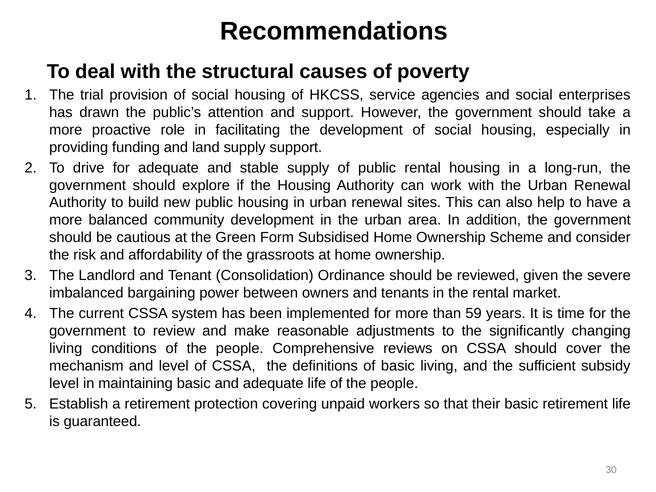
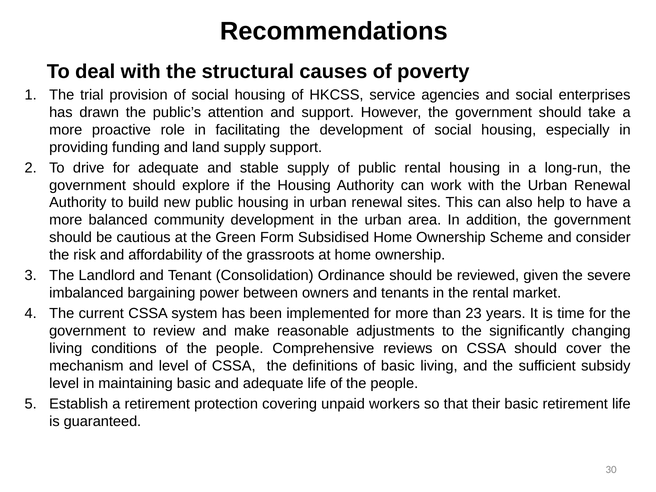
59: 59 -> 23
